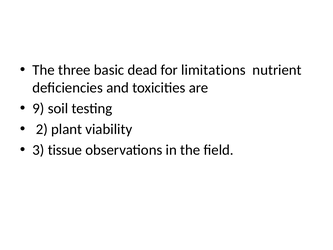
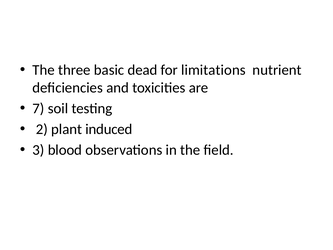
9: 9 -> 7
viability: viability -> induced
tissue: tissue -> blood
